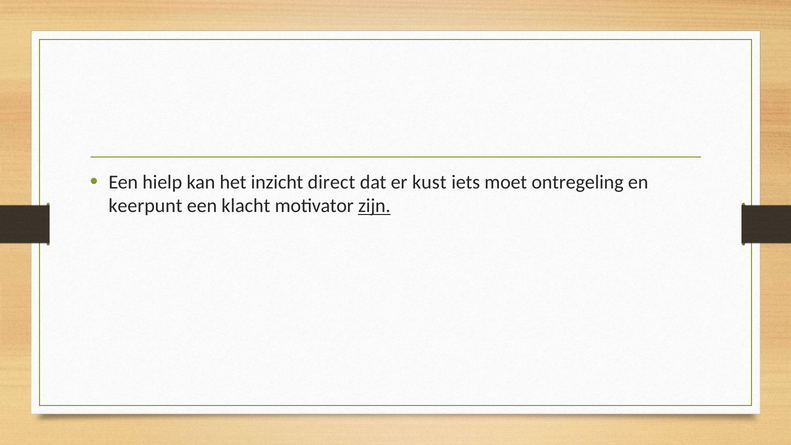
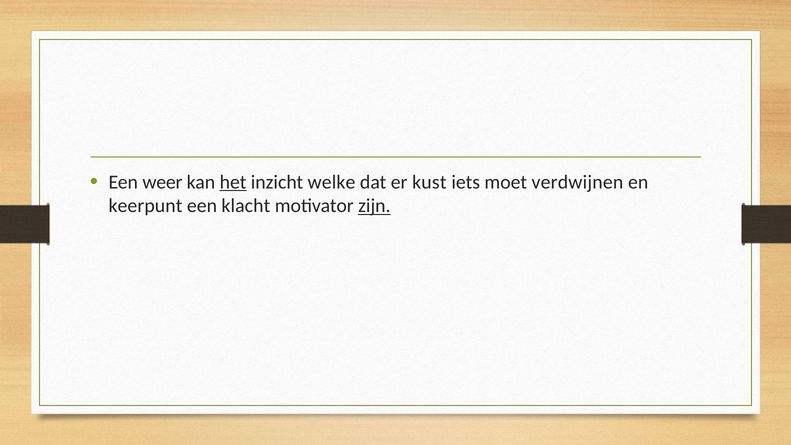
hielp: hielp -> weer
het underline: none -> present
direct: direct -> welke
ontregeling: ontregeling -> verdwijnen
